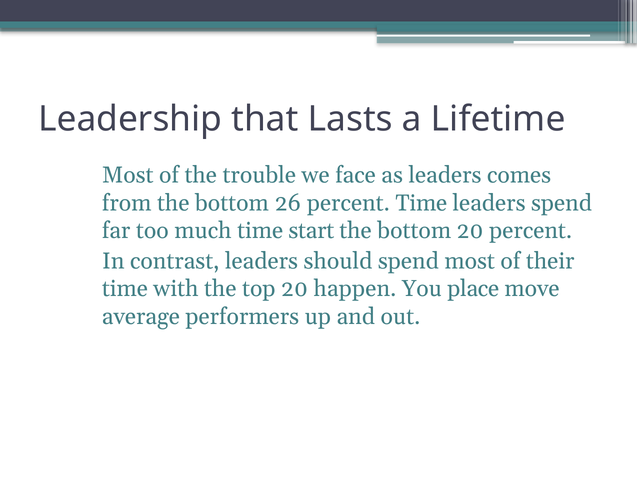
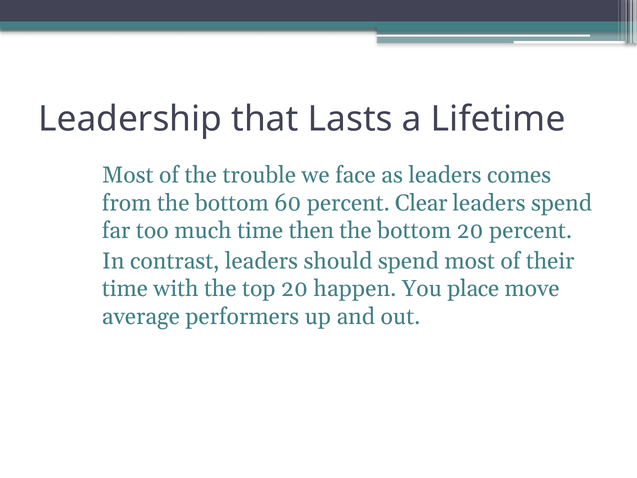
26: 26 -> 60
percent Time: Time -> Clear
start: start -> then
